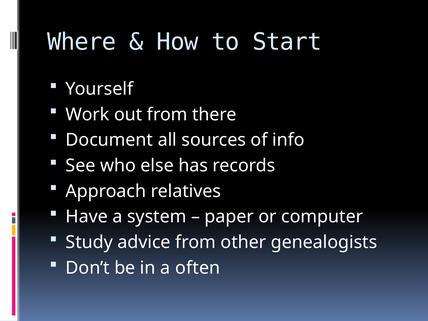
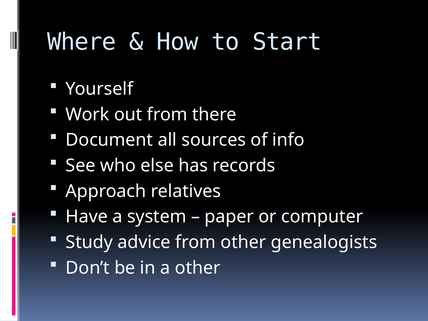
a often: often -> other
